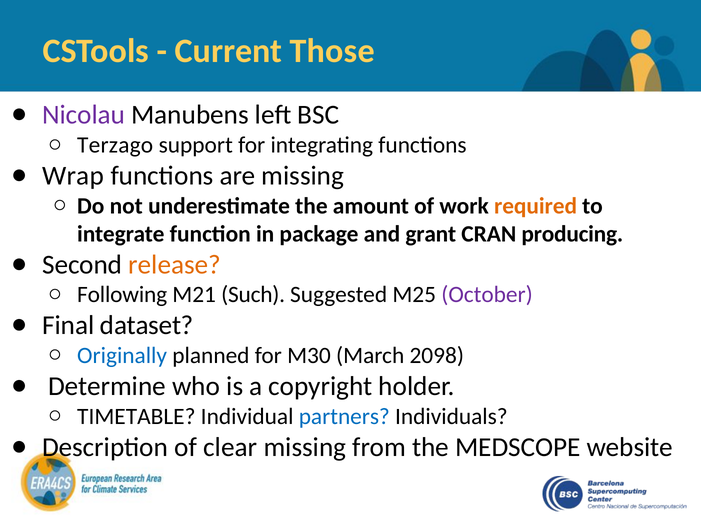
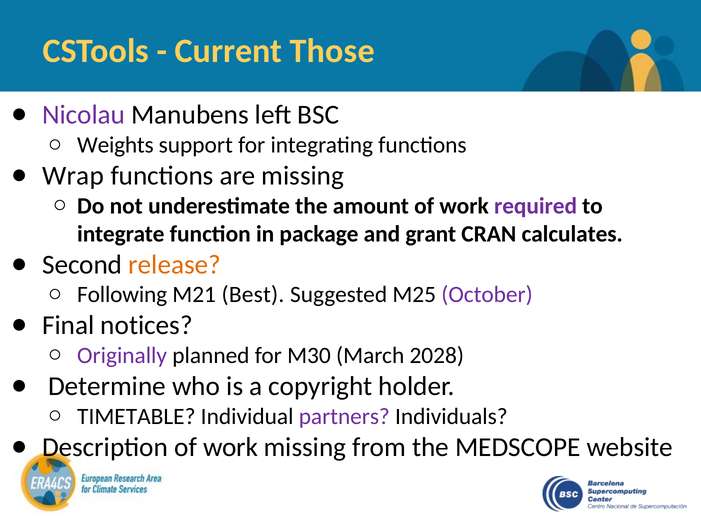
Terzago: Terzago -> Weights
required colour: orange -> purple
producing: producing -> calculates
Such: Such -> Best
dataset: dataset -> notices
Originally colour: blue -> purple
2098: 2098 -> 2028
partners colour: blue -> purple
Description of clear: clear -> work
